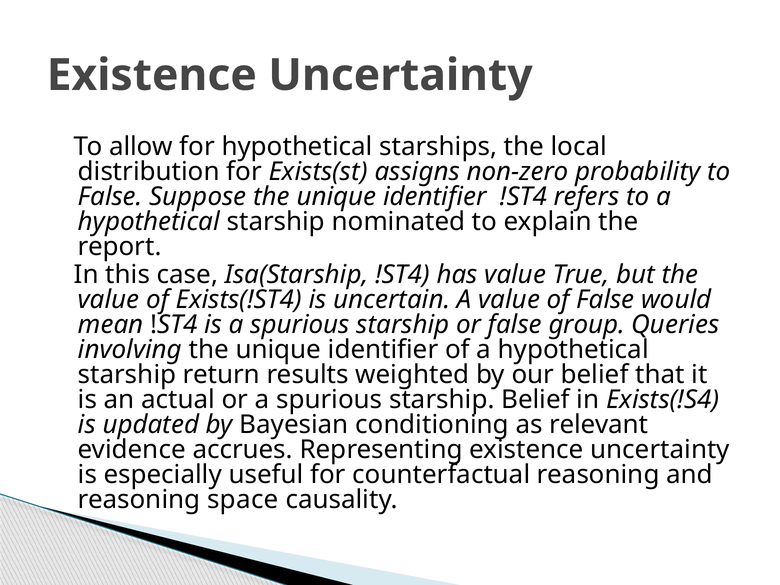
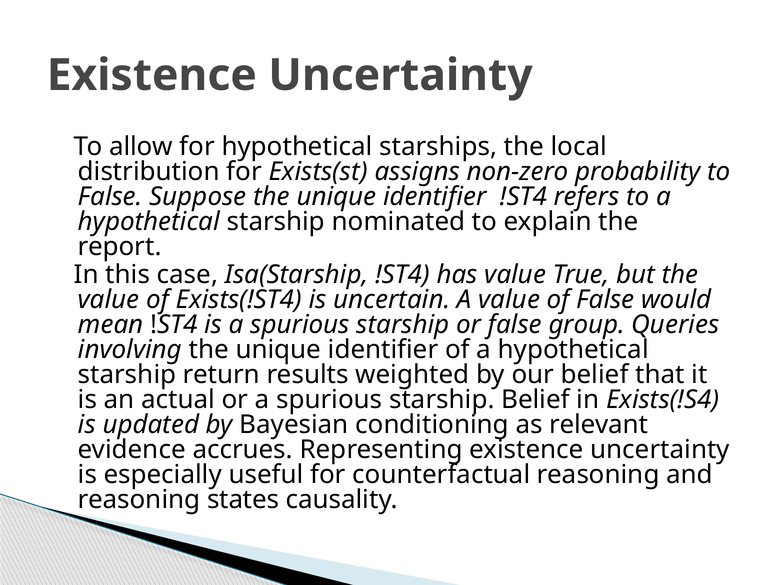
space: space -> states
